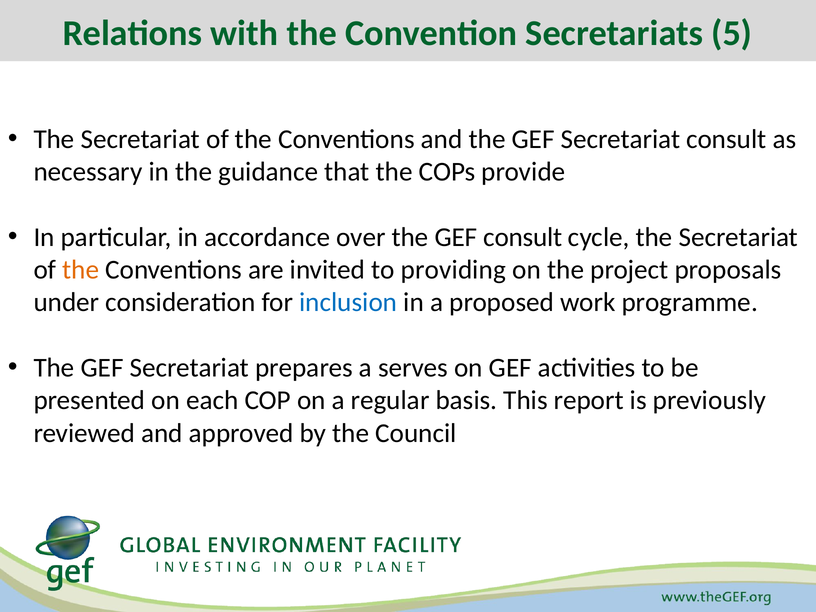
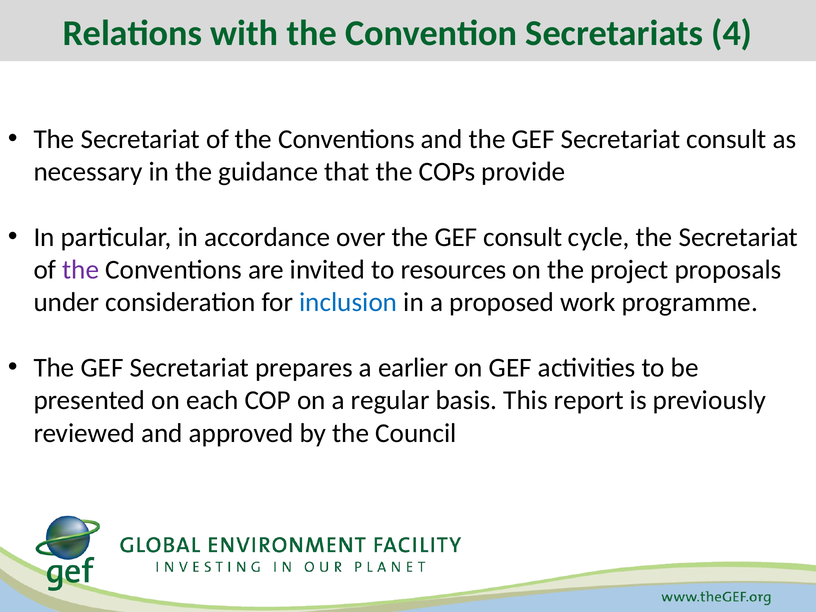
5: 5 -> 4
the at (81, 270) colour: orange -> purple
providing: providing -> resources
serves: serves -> earlier
